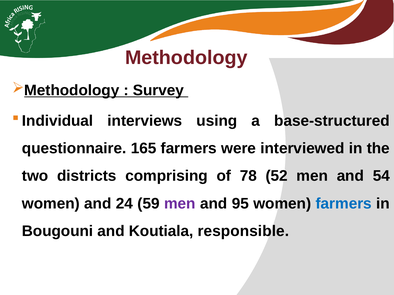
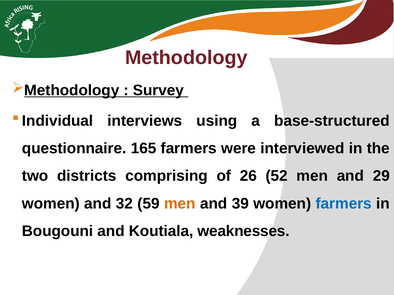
78: 78 -> 26
54: 54 -> 29
24: 24 -> 32
men at (180, 204) colour: purple -> orange
95: 95 -> 39
responsible: responsible -> weaknesses
